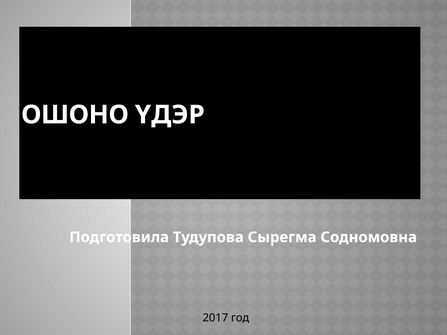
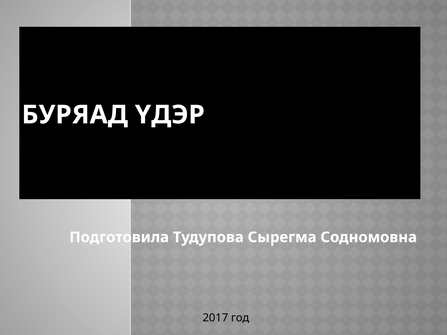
ОШОНО: ОШОНО -> БУРЯАД
